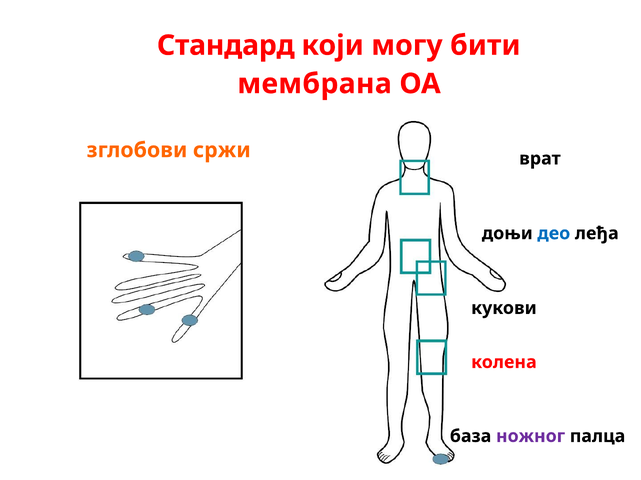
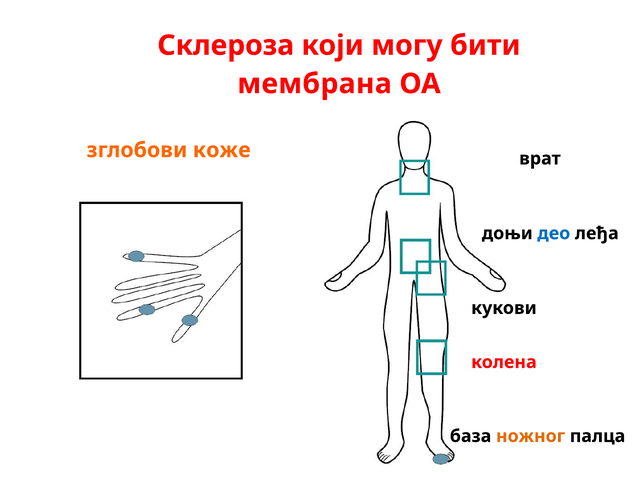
Стандард: Стандард -> Склероза
сржи: сржи -> коже
ножног colour: purple -> orange
